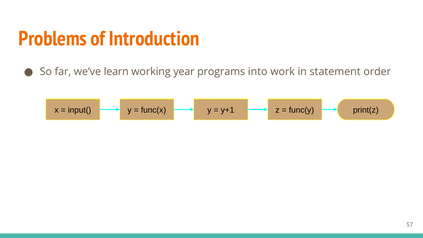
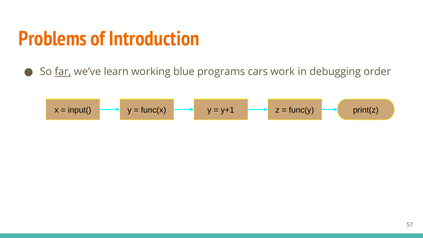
far underline: none -> present
year: year -> blue
into: into -> cars
statement: statement -> debugging
